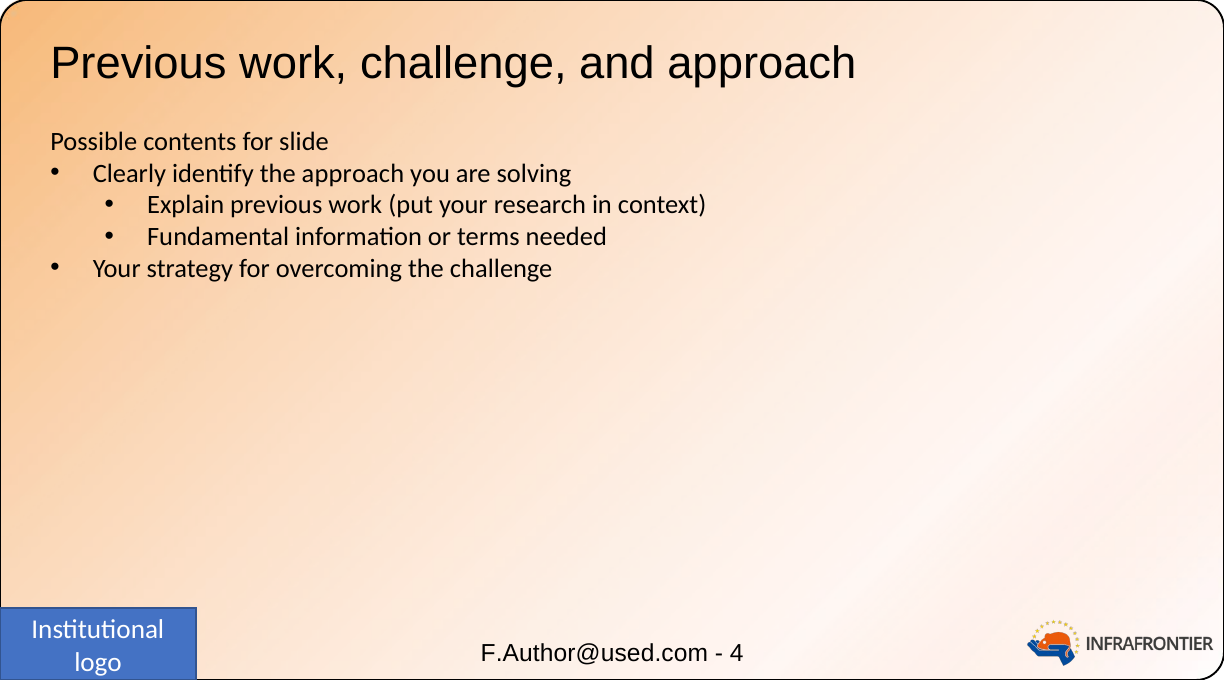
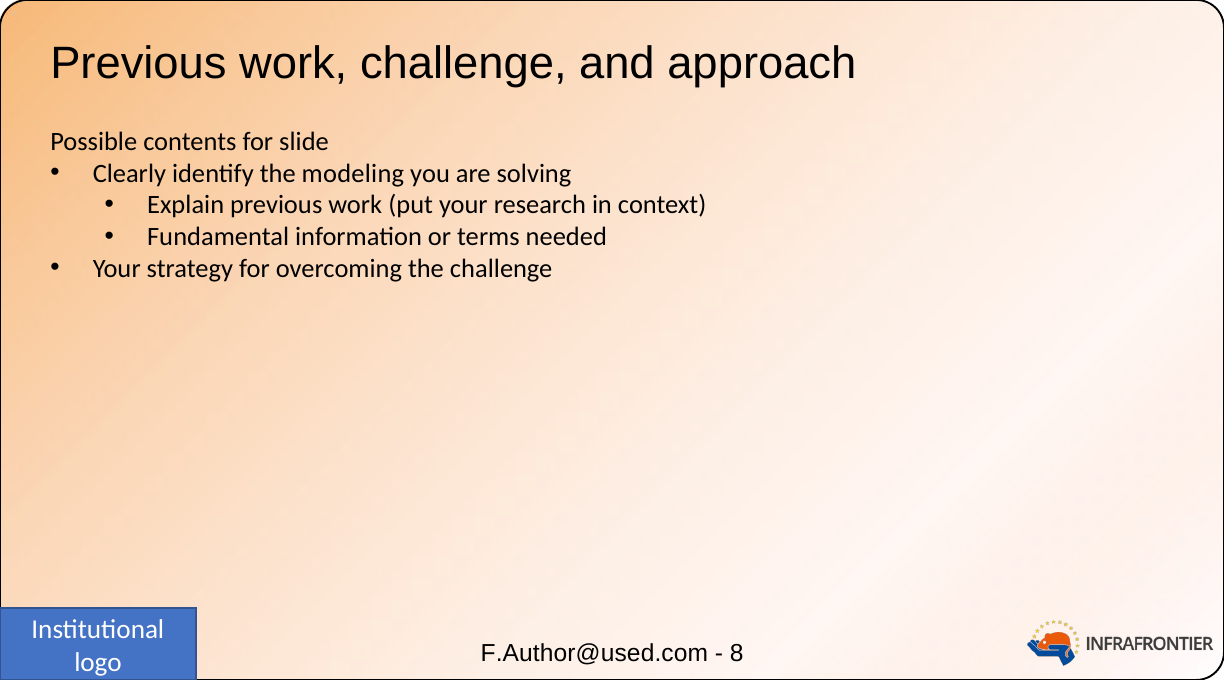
the approach: approach -> modeling
4: 4 -> 8
